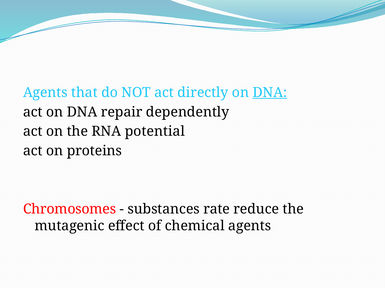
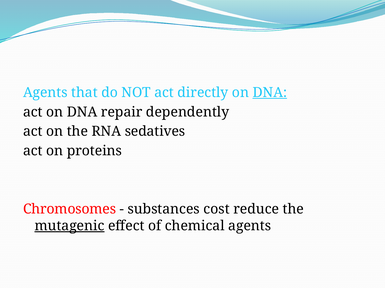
potential: potential -> sedatives
rate: rate -> cost
mutagenic underline: none -> present
